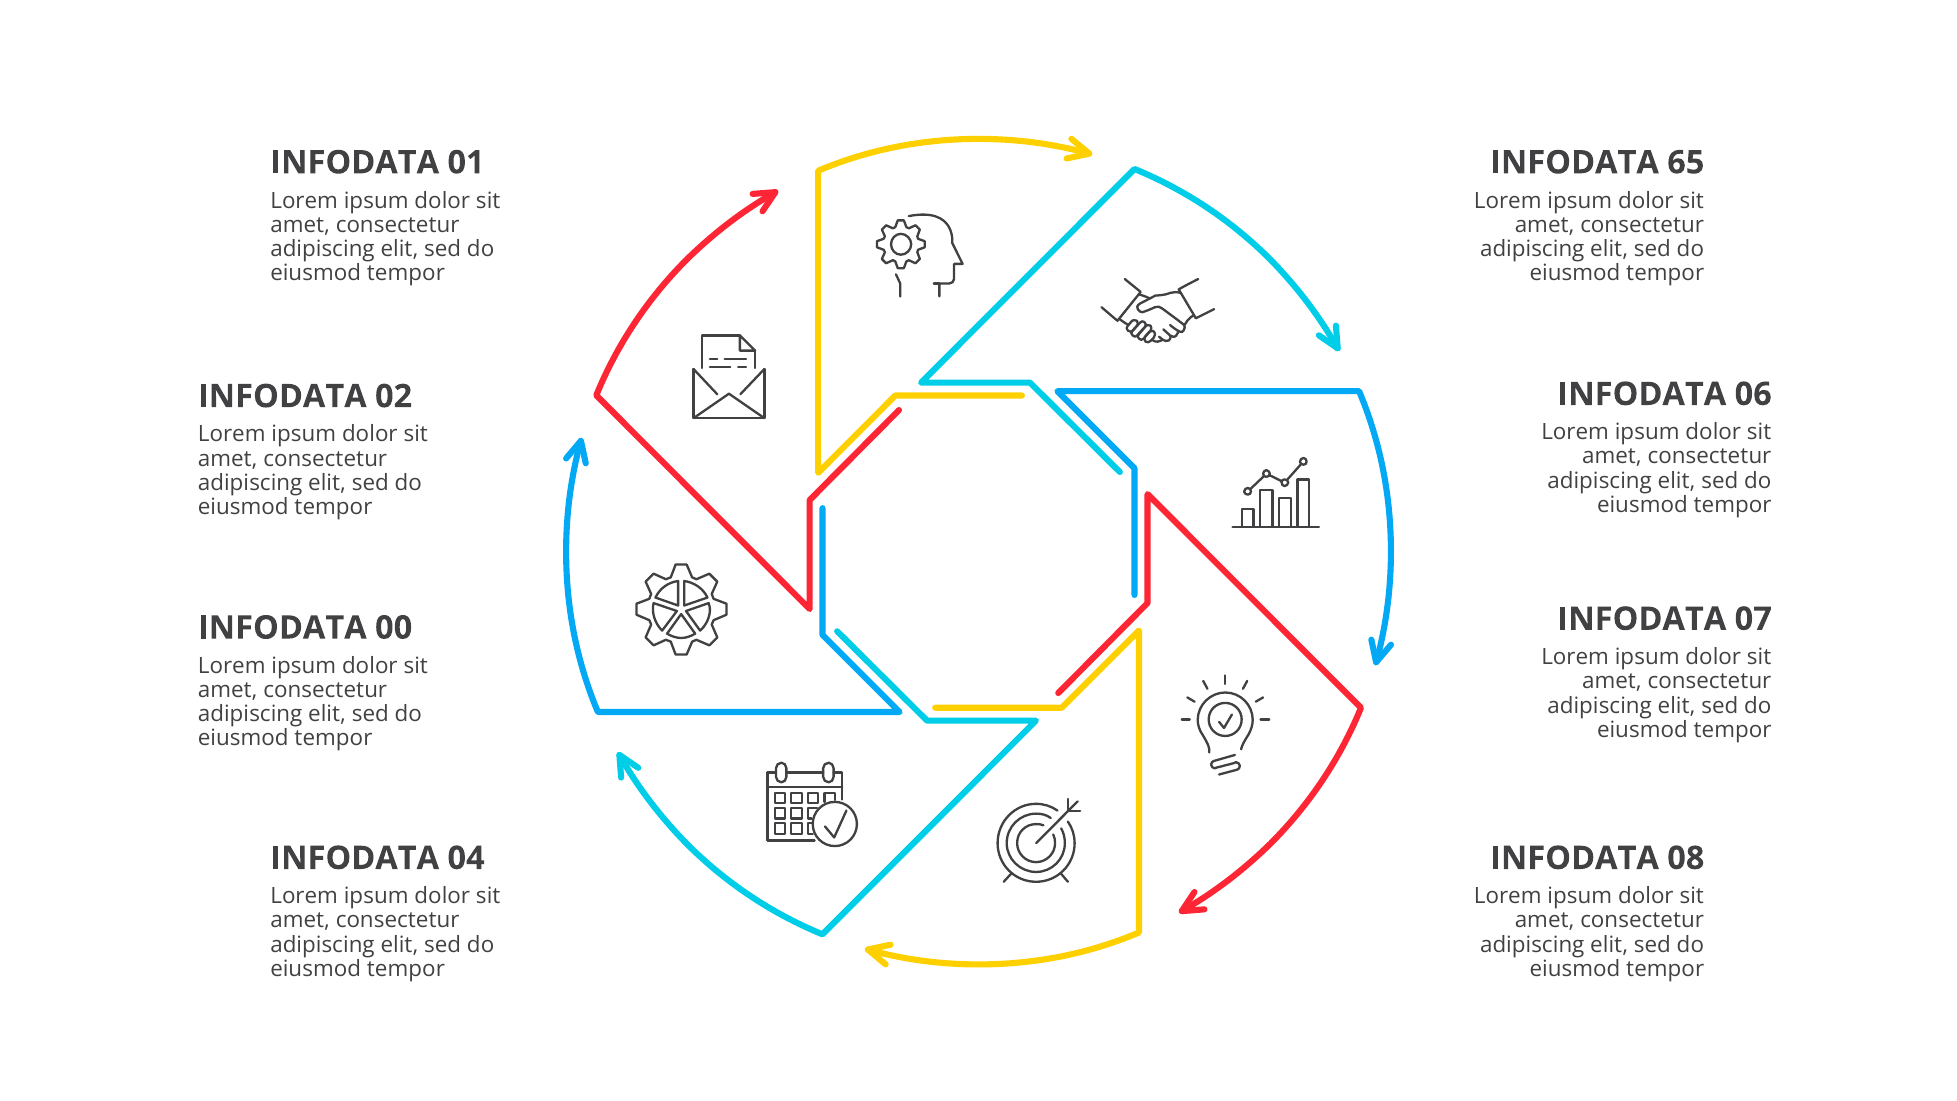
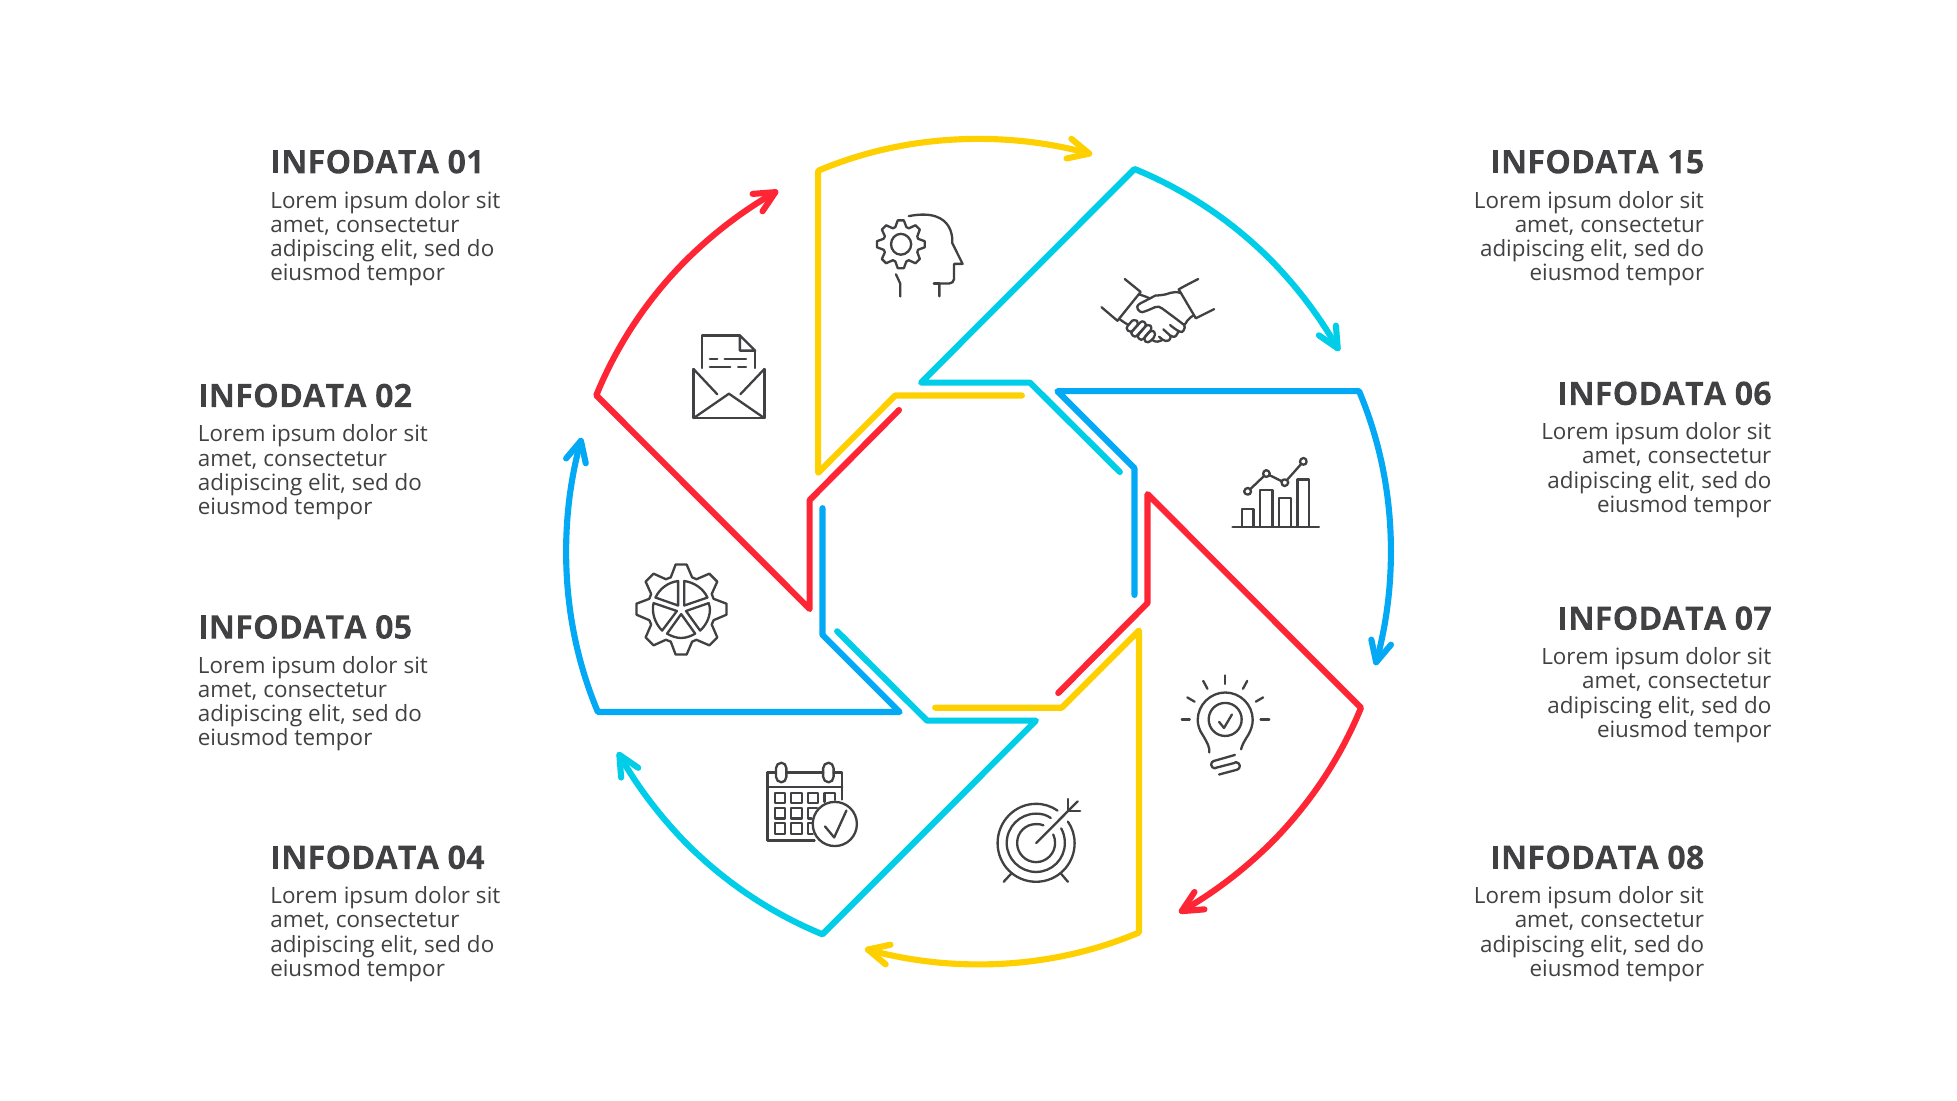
65: 65 -> 15
00: 00 -> 05
